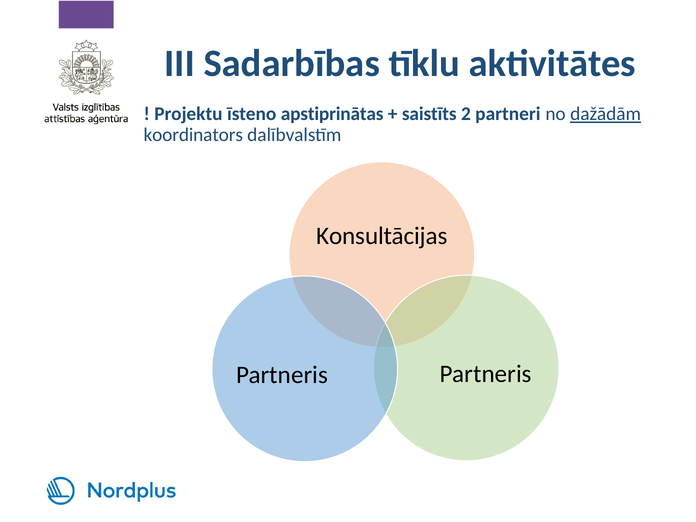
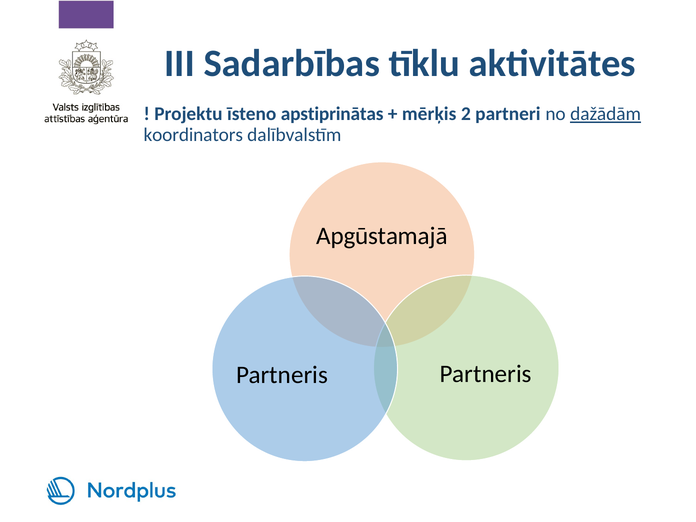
saistīts: saistīts -> mērķis
Konsultācijas: Konsultācijas -> Apgūstamajā
